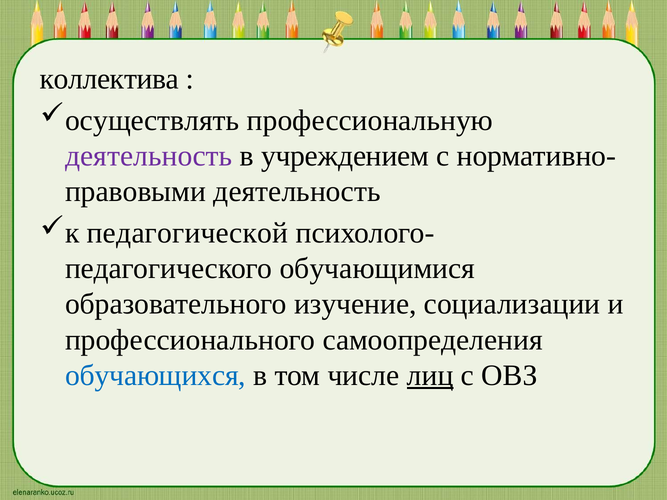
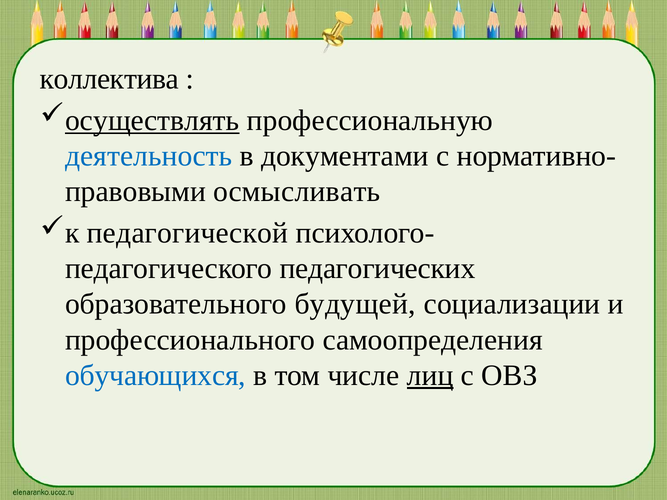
осуществлять underline: none -> present
деятельность at (149, 156) colour: purple -> blue
учреждением: учреждением -> документами
деятельность at (297, 192): деятельность -> осмысливать
обучающимися: обучающимися -> педагогических
изучение: изучение -> будущей
